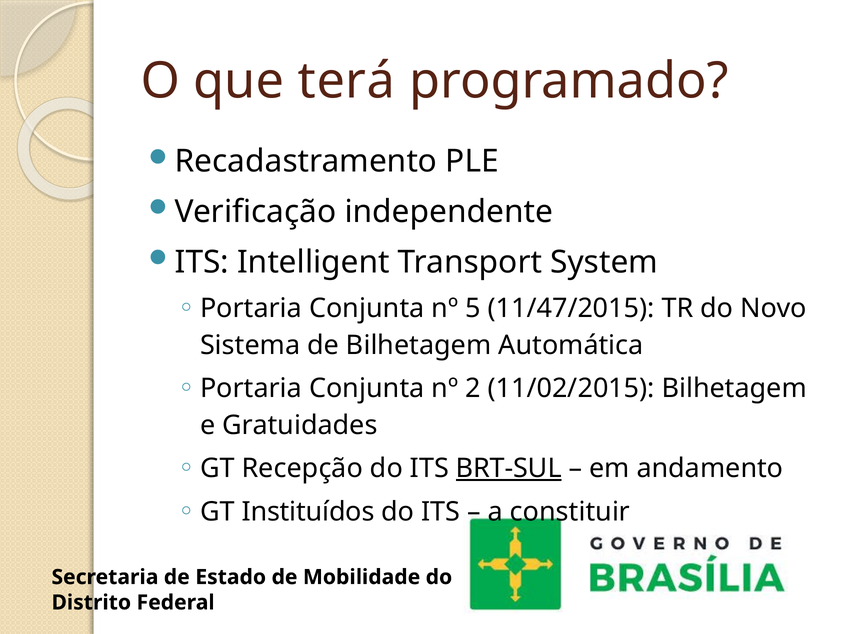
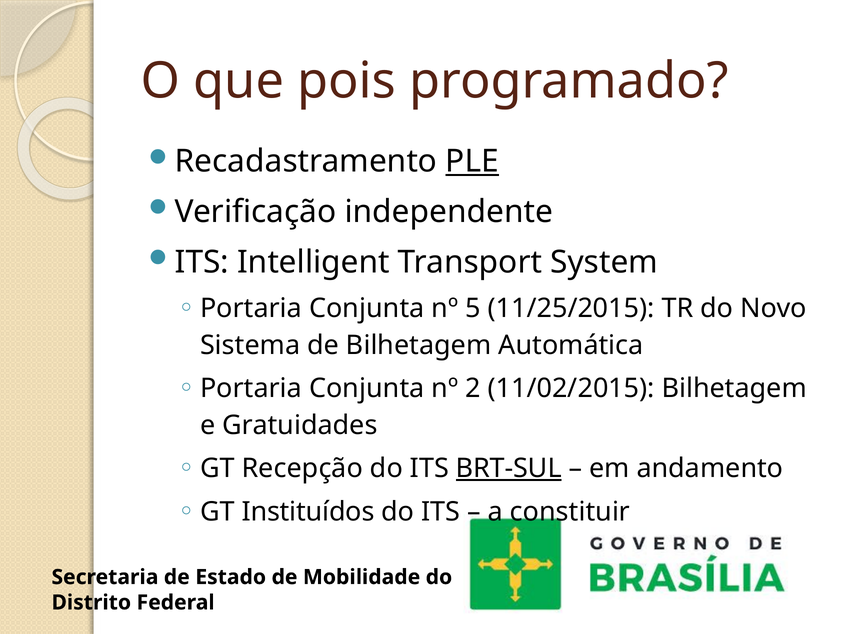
terá: terá -> pois
PLE underline: none -> present
11/47/2015: 11/47/2015 -> 11/25/2015
